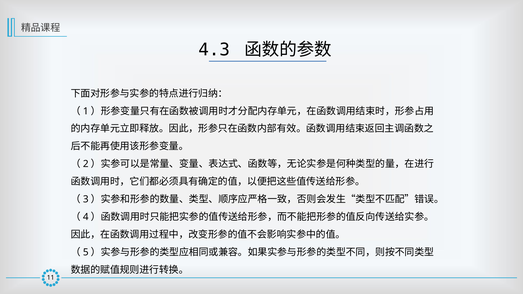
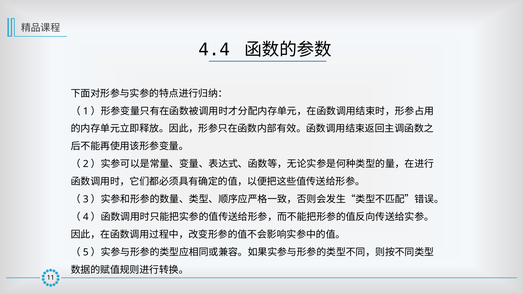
4.3: 4.3 -> 4.4
